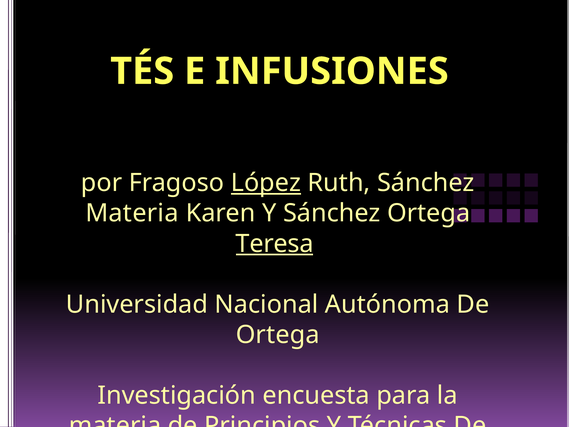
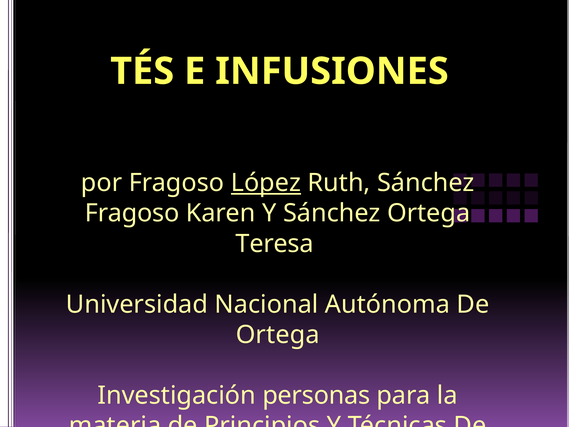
Materia at (132, 213): Materia -> Fragoso
Teresa underline: present -> none
encuesta: encuesta -> personas
